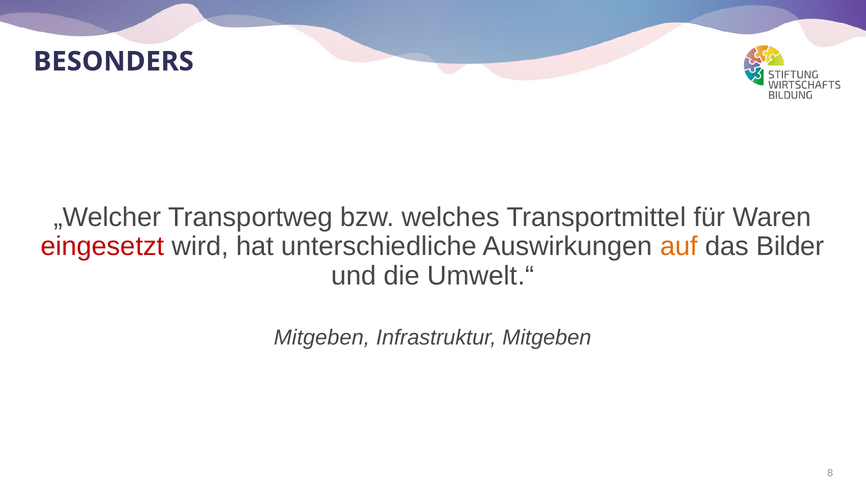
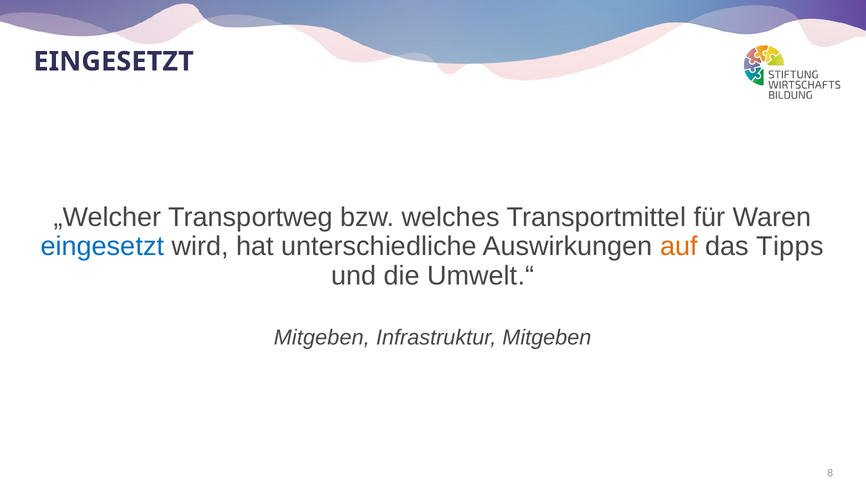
BESONDERS at (114, 61): BESONDERS -> EINGESETZT
eingesetzt at (102, 247) colour: red -> blue
Bilder: Bilder -> Tipps
